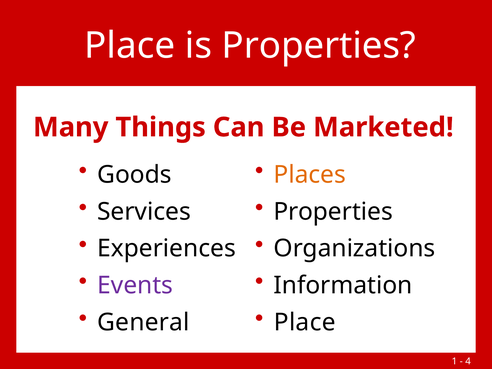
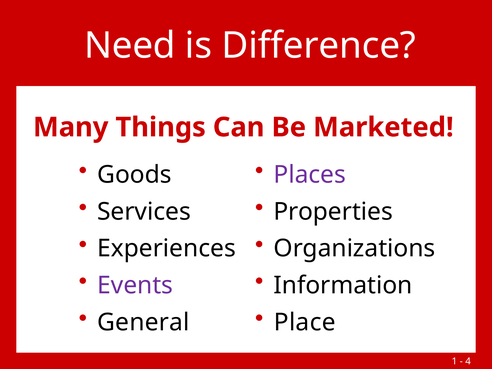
Place at (130, 46): Place -> Need
is Properties: Properties -> Difference
Places colour: orange -> purple
